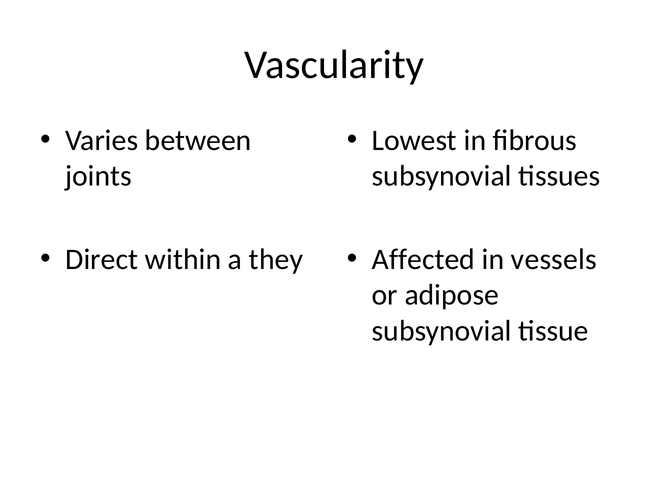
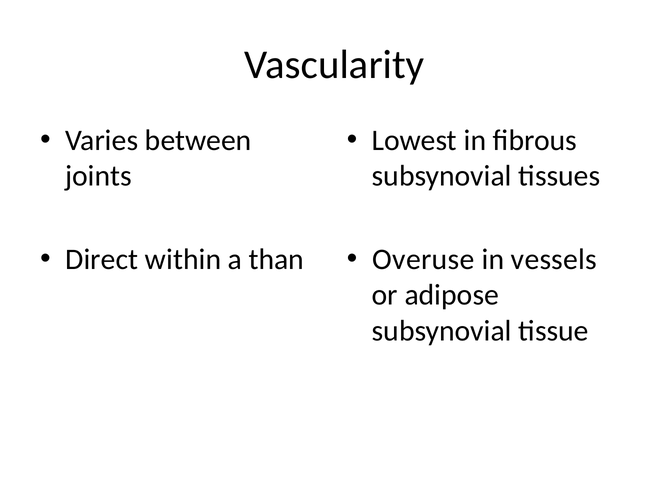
they: they -> than
Affected: Affected -> Overuse
